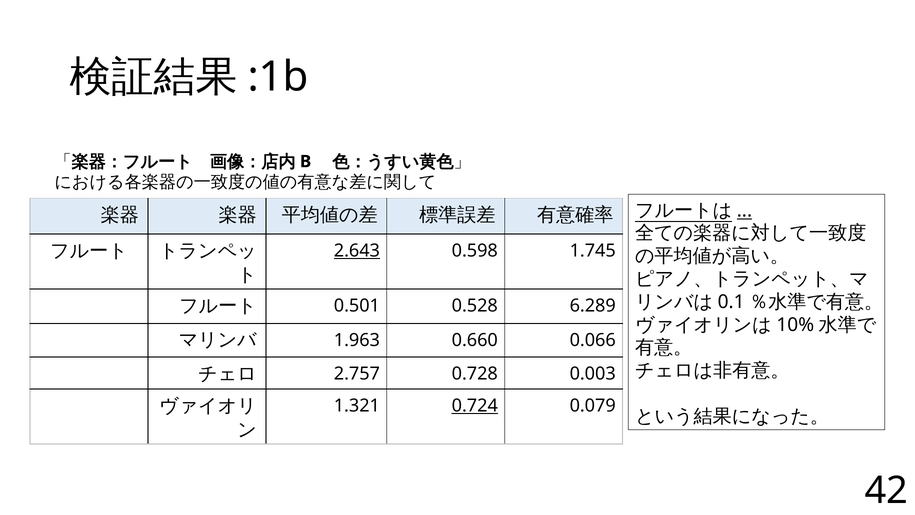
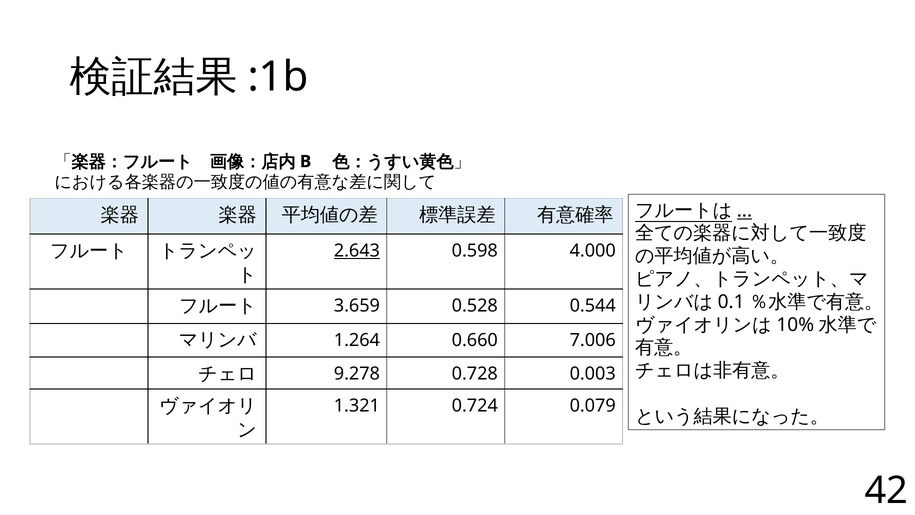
1.745: 1.745 -> 4.000
0.501: 0.501 -> 3.659
6.289: 6.289 -> 0.544
1.963: 1.963 -> 1.264
0.066: 0.066 -> 7.006
2.757: 2.757 -> 9.278
0.724 underline: present -> none
